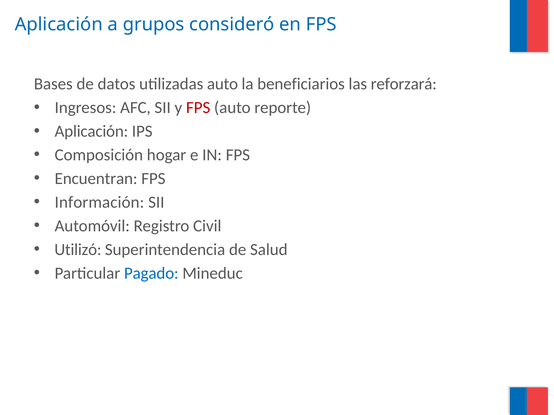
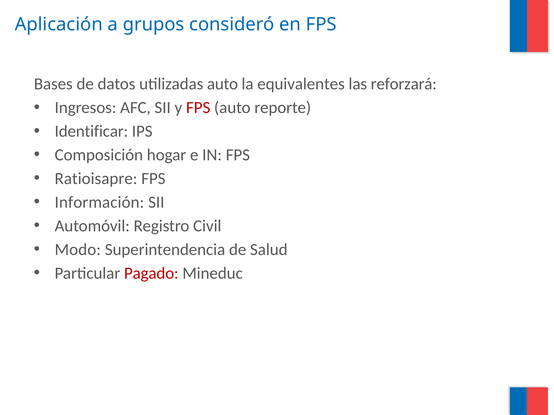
beneficiarios: beneficiarios -> equivalentes
Aplicación at (91, 131): Aplicación -> Identificar
Encuentran: Encuentran -> Ratioisapre
Utilizó: Utilizó -> Modo
Pagado colour: blue -> red
